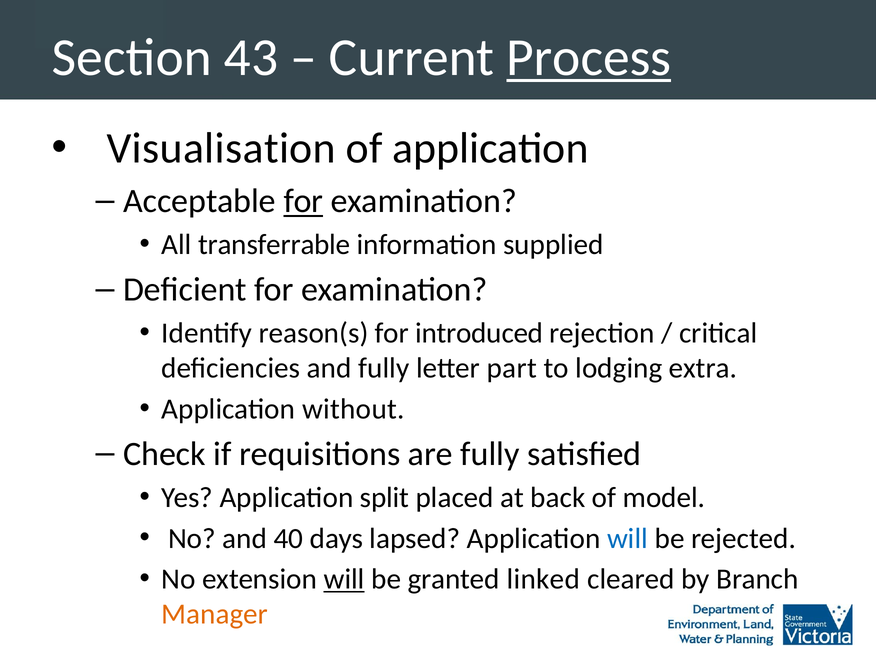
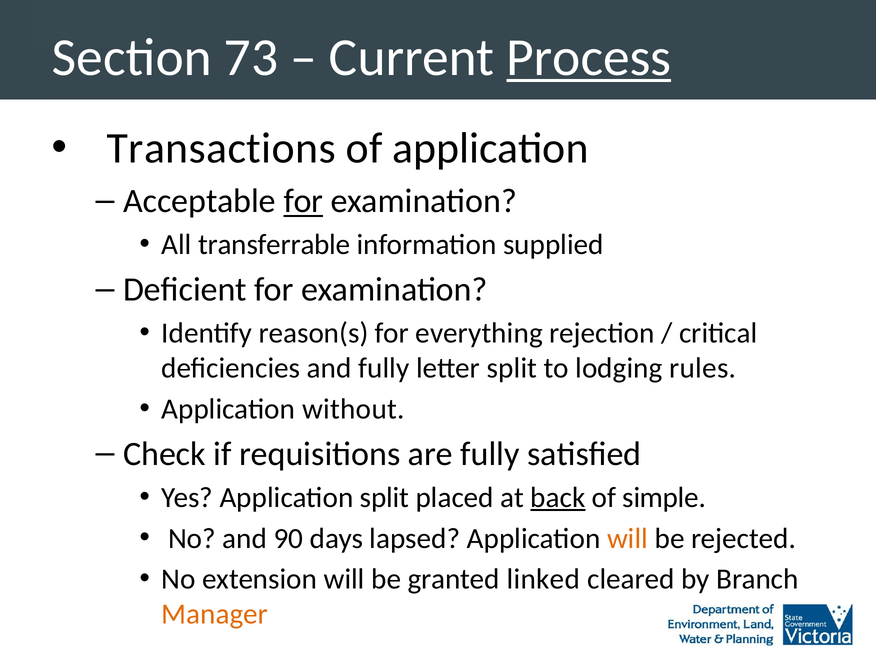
43: 43 -> 73
Visualisation: Visualisation -> Transactions
introduced: introduced -> everything
letter part: part -> split
extra: extra -> rules
back underline: none -> present
model: model -> simple
40: 40 -> 90
will at (628, 538) colour: blue -> orange
will at (344, 579) underline: present -> none
